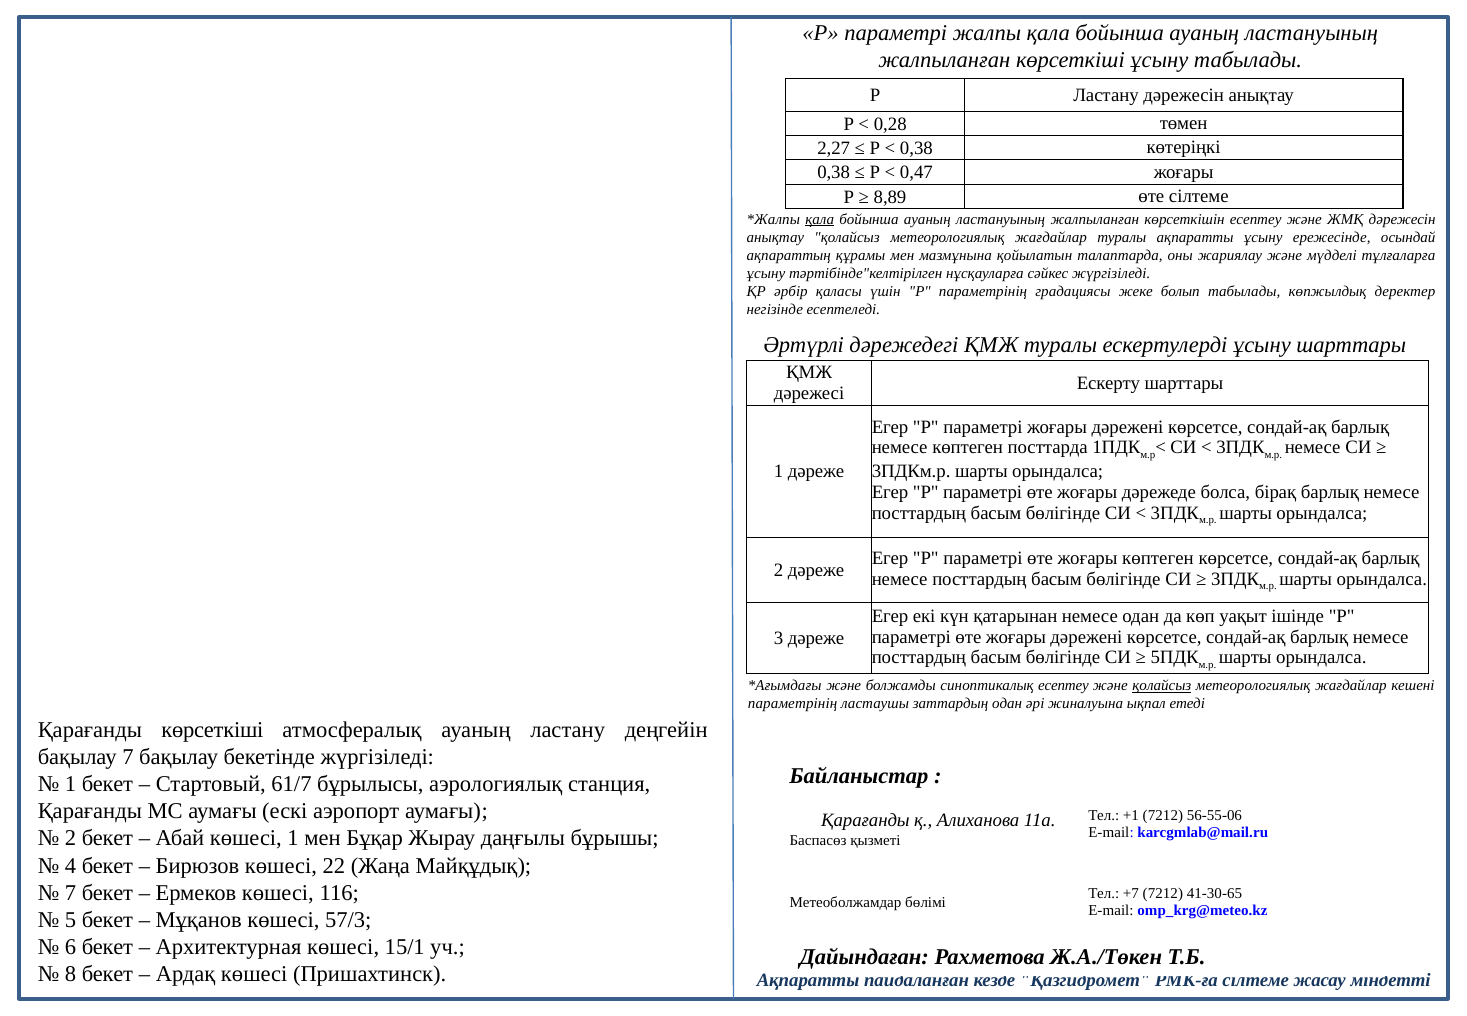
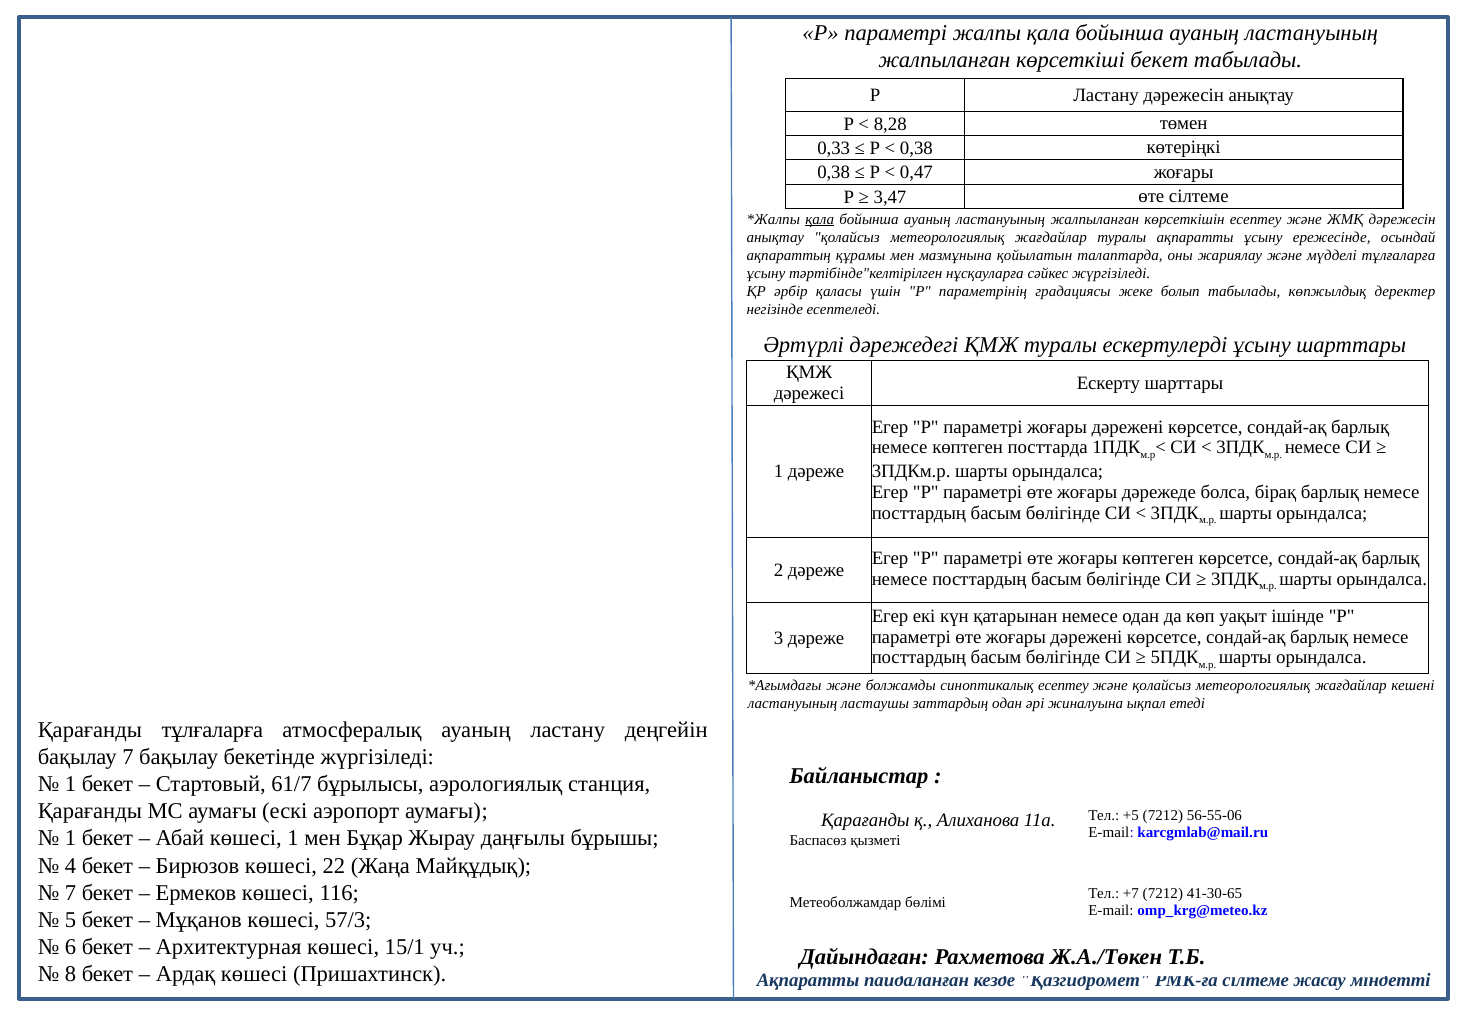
көрсеткіші ұсыну: ұсыну -> бекет
0,28: 0,28 -> 8,28
2,27: 2,27 -> 0,33
8,89: 8,89 -> 3,47
қолайсыз at (1162, 685) underline: present -> none
параметрінің at (793, 703): параметрінің -> ластануының
Қарағанды көрсеткіші: көрсеткіші -> тұлғаларға
+1: +1 -> +5
2 at (71, 838): 2 -> 1
